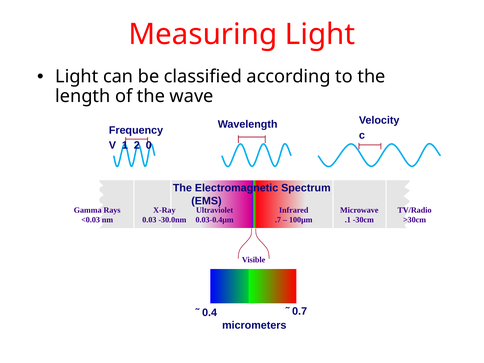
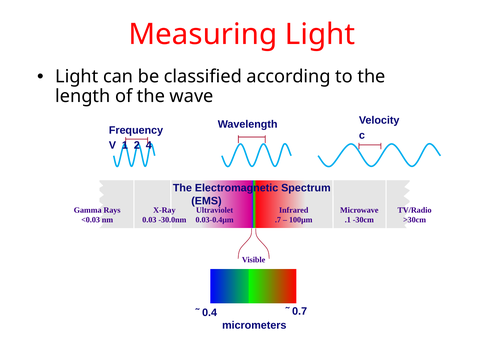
0: 0 -> 4
